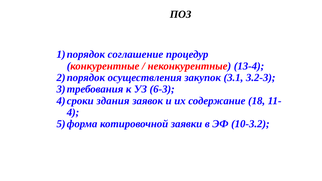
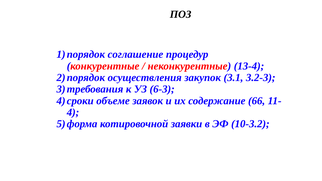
здания: здания -> объеме
18: 18 -> 66
